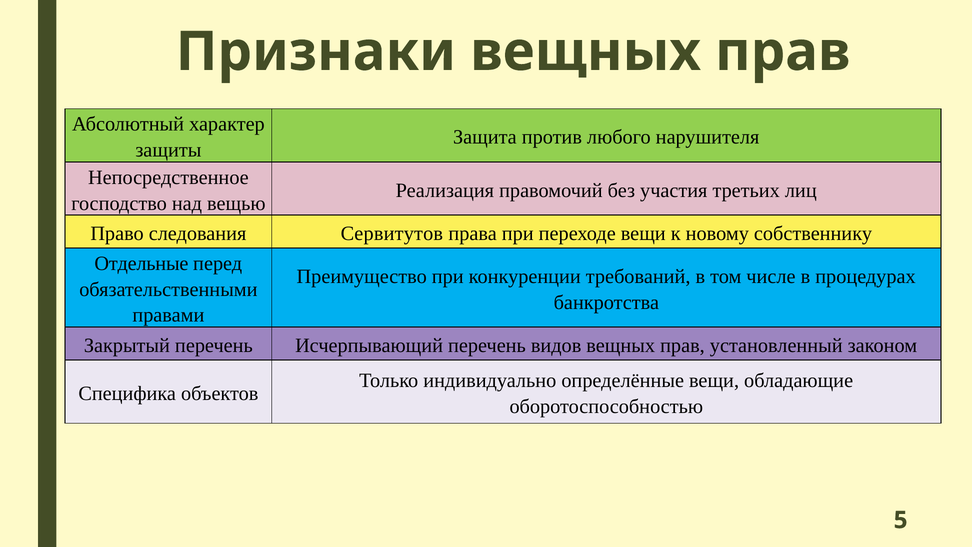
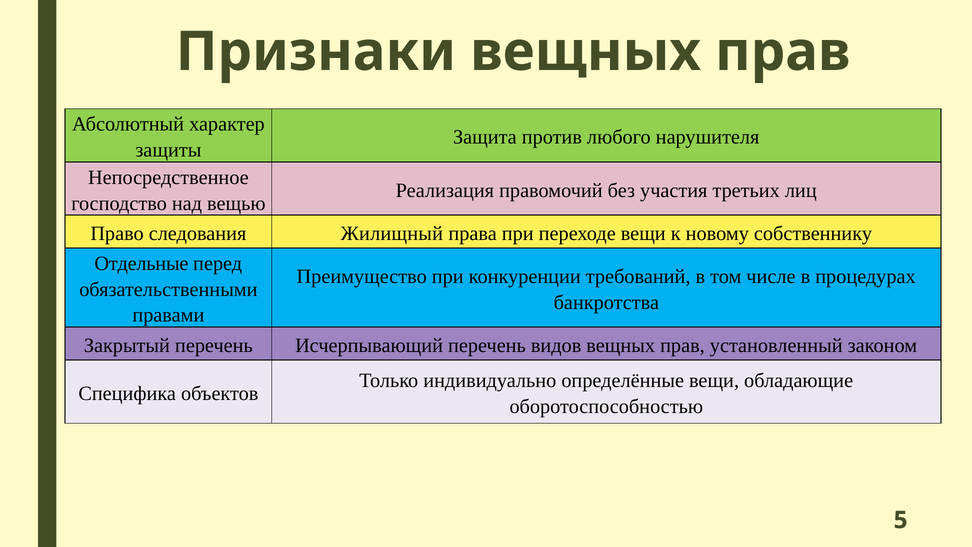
Сервитутов: Сервитутов -> Жилищный
